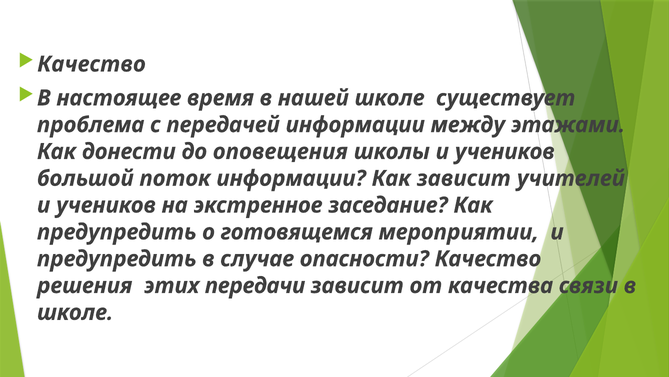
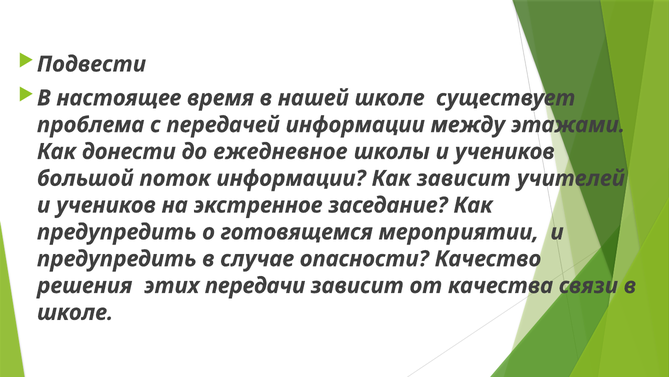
Качество at (91, 64): Качество -> Подвести
оповещения: оповещения -> ежедневное
